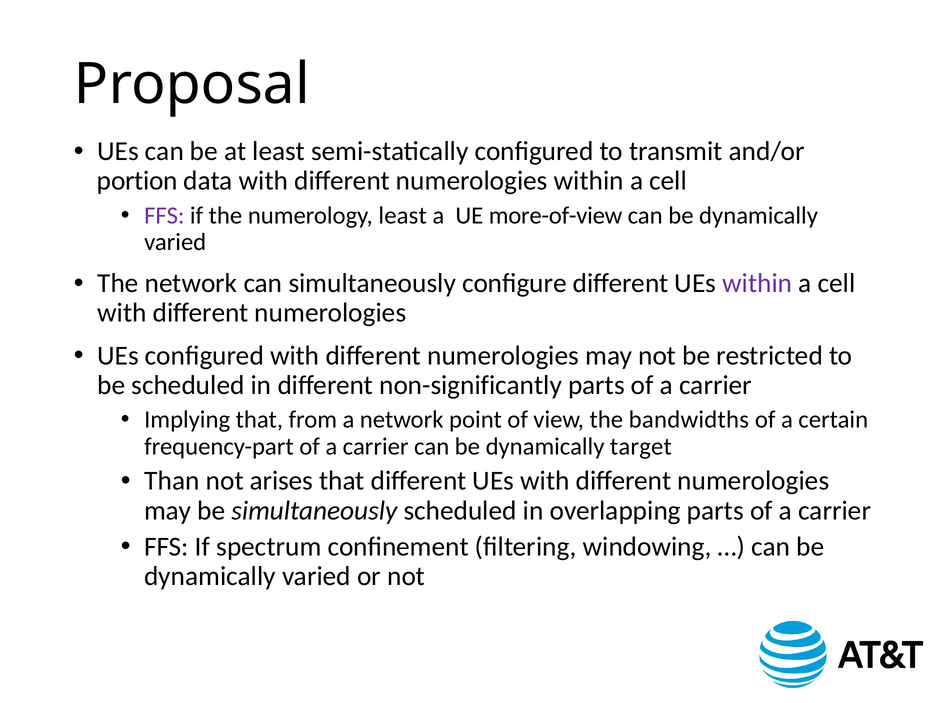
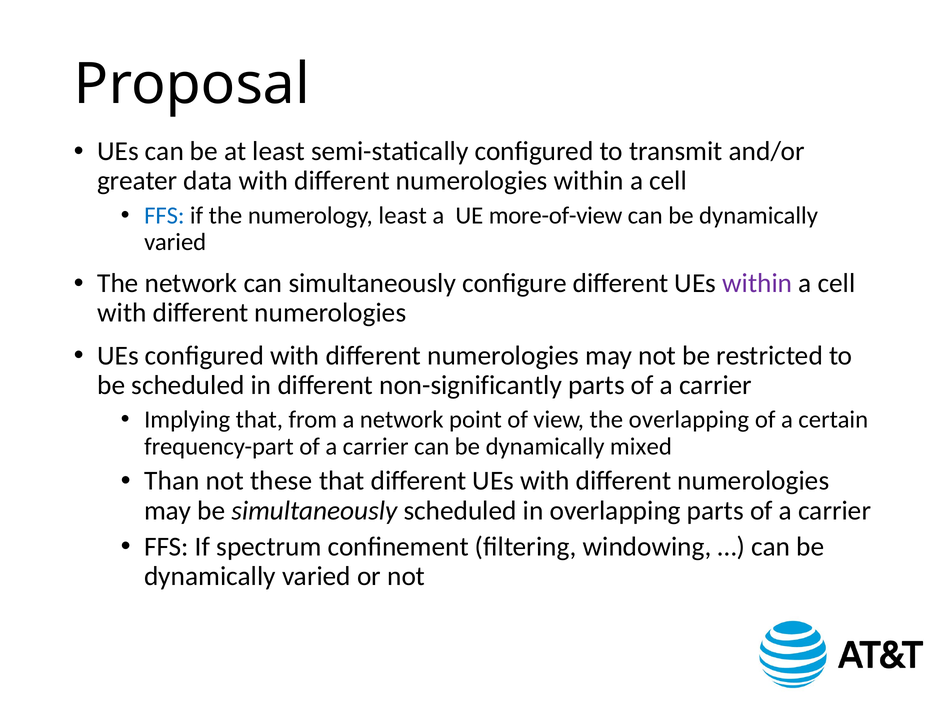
portion: portion -> greater
FFS at (164, 216) colour: purple -> blue
the bandwidths: bandwidths -> overlapping
target: target -> mixed
arises: arises -> these
